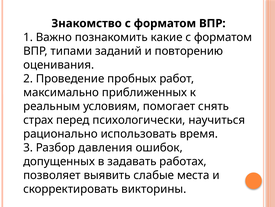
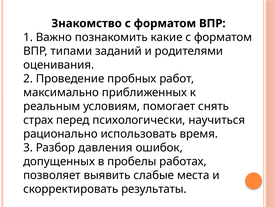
повторению: повторению -> родителями
задавать: задавать -> пробелы
викторины: викторины -> результаты
